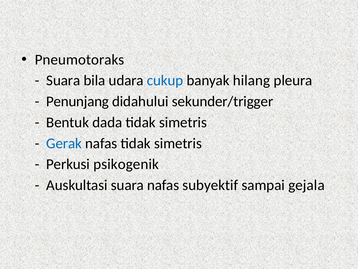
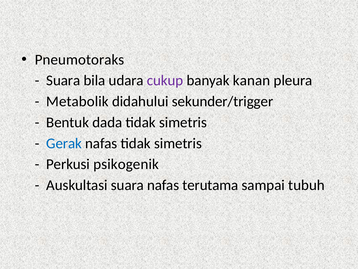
cukup colour: blue -> purple
hilang: hilang -> kanan
Penunjang: Penunjang -> Metabolik
subyektif: subyektif -> terutama
gejala: gejala -> tubuh
